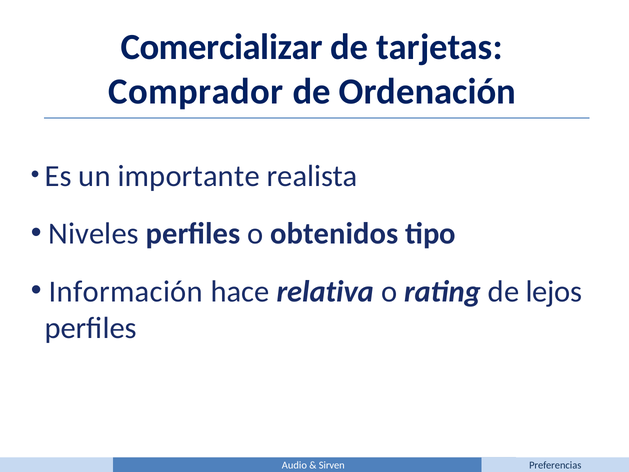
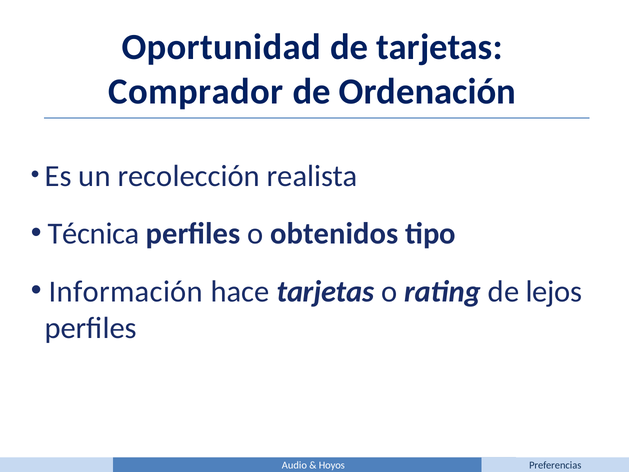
Comercializar: Comercializar -> Oportunidad
importante: importante -> recolección
Niveles: Niveles -> Técnica
hace relativa: relativa -> tarjetas
Sirven: Sirven -> Hoyos
